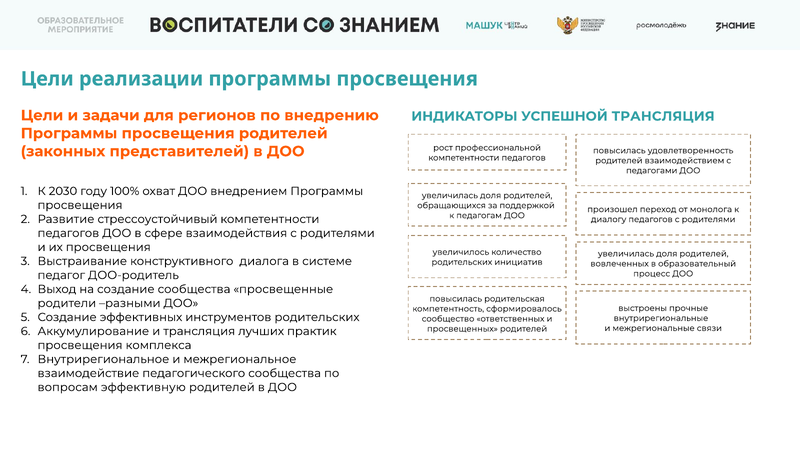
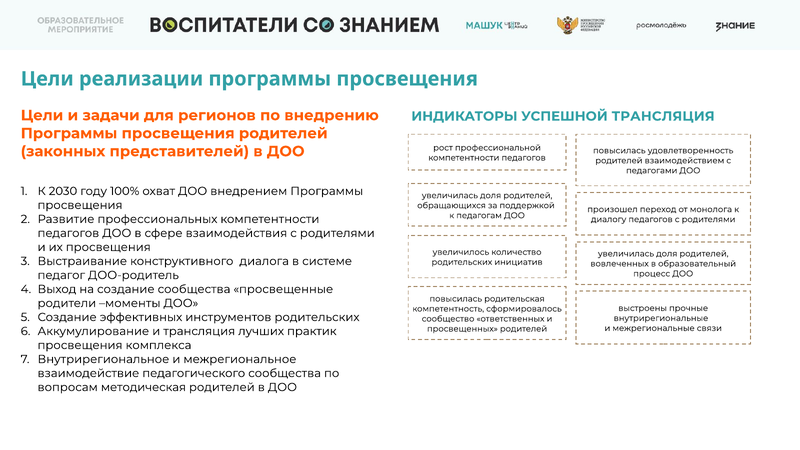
стрессоустойчивый: стрессоустойчивый -> профессиональных
разными: разными -> моменты
эффективную: эффективную -> методическая
